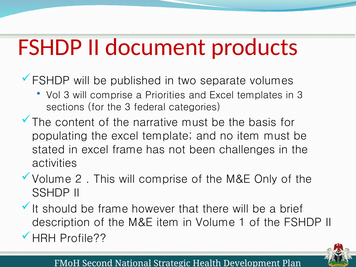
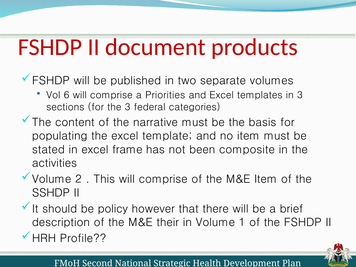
Vol 3: 3 -> 6
challenges: challenges -> composite
M&E Only: Only -> Item
be frame: frame -> policy
M&E item: item -> their
